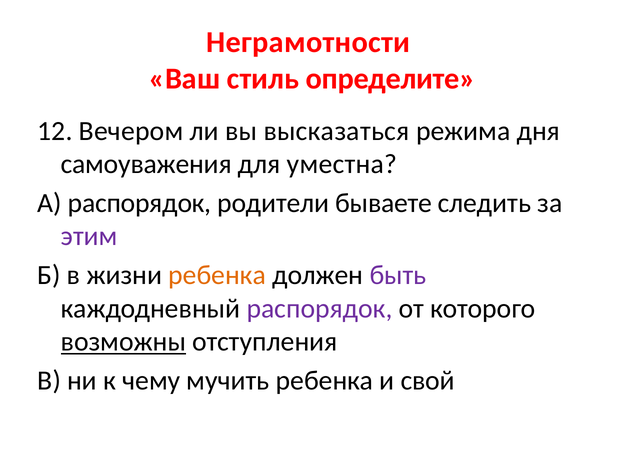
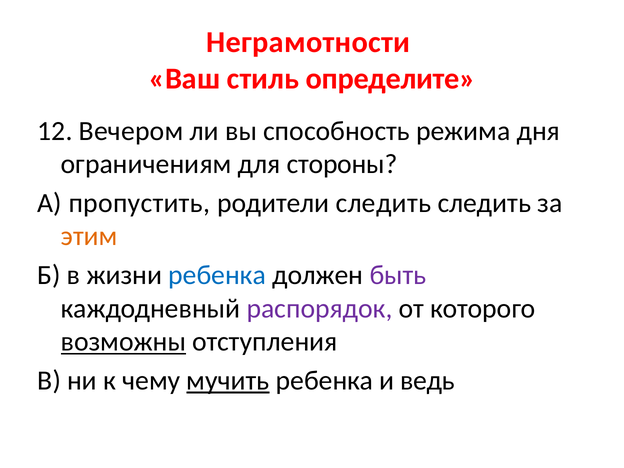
высказаться: высказаться -> способность
самоуважения: самоуважения -> ограничениям
уместна: уместна -> стороны
А распорядок: распорядок -> пропустить
родители бываете: бываете -> следить
этим colour: purple -> orange
ребенка at (217, 275) colour: orange -> blue
мучить underline: none -> present
свой: свой -> ведь
